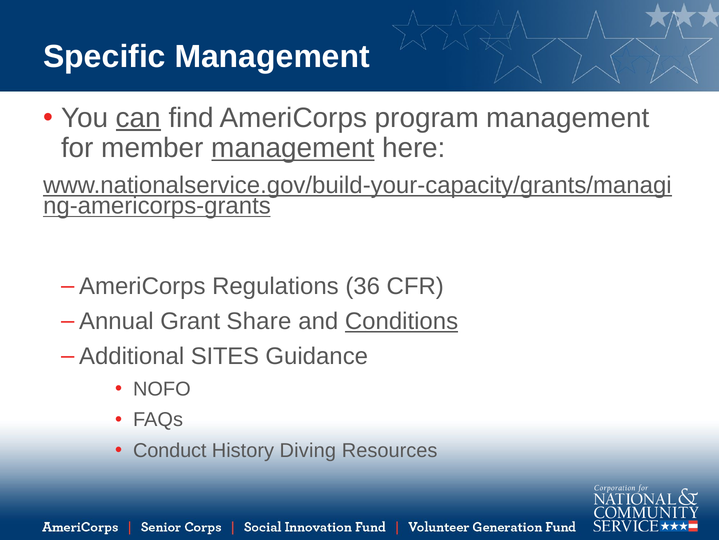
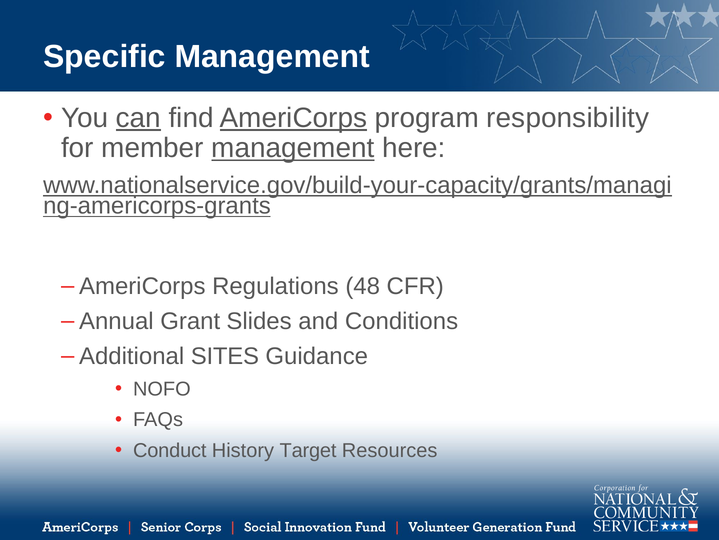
AmeriCorps at (293, 118) underline: none -> present
program management: management -> responsibility
36: 36 -> 48
Share: Share -> Slides
Conditions underline: present -> none
Diving: Diving -> Target
